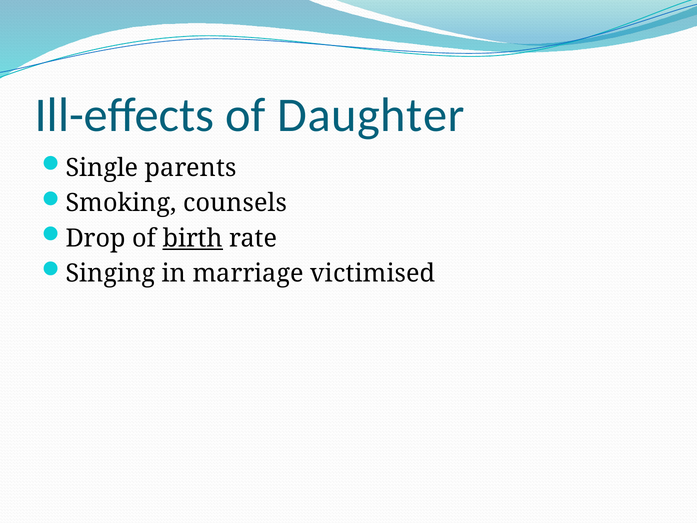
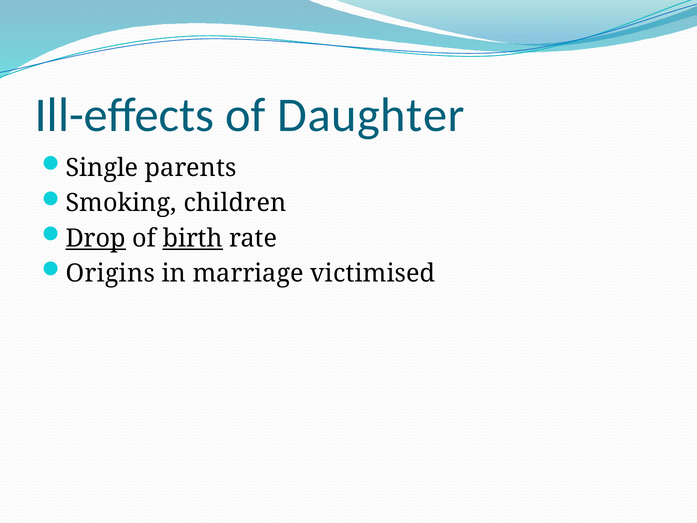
counsels: counsels -> children
Drop underline: none -> present
Singing: Singing -> Origins
